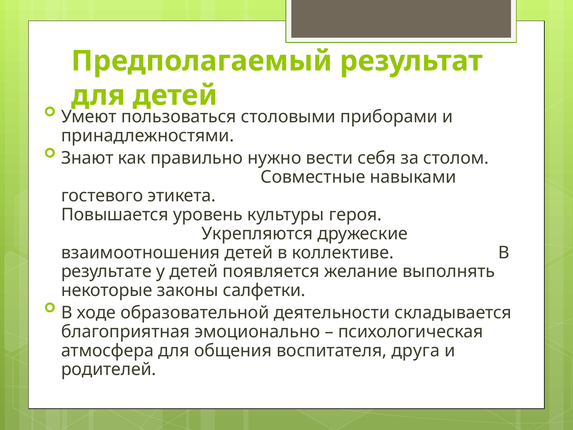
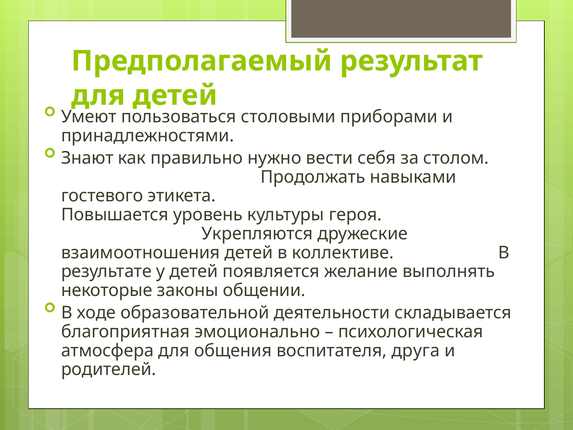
Совместные: Совместные -> Продолжать
салфетки: салфетки -> общении
